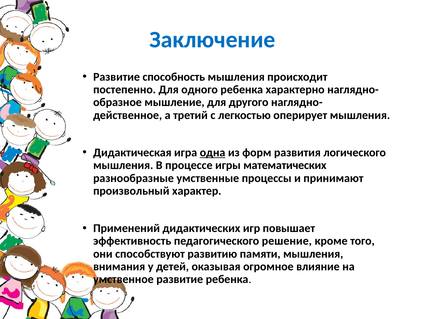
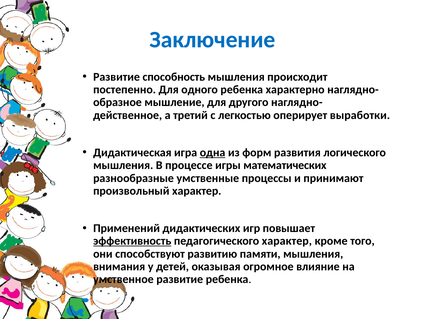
оперирует мышления: мышления -> выработки
эффективность underline: none -> present
педагогического решение: решение -> характер
